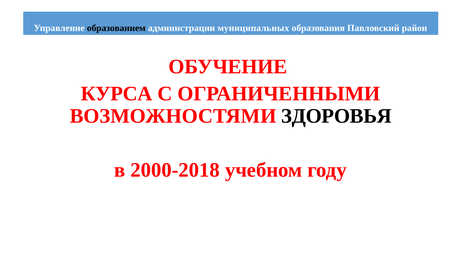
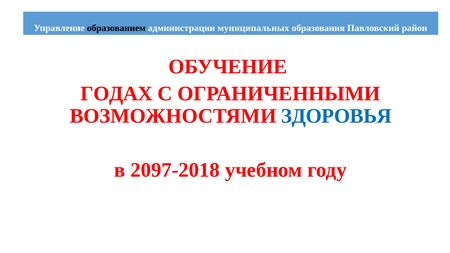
КУРСА: КУРСА -> ГОДАХ
ЗДОРОВЬЯ colour: black -> blue
2000-2018: 2000-2018 -> 2097-2018
